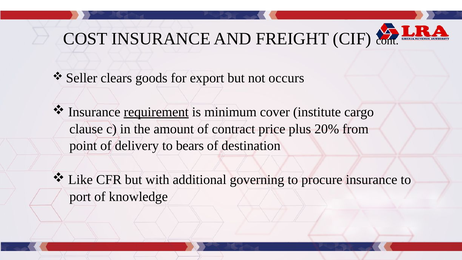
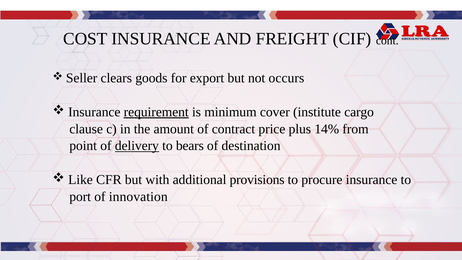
20%: 20% -> 14%
delivery underline: none -> present
governing: governing -> provisions
knowledge: knowledge -> innovation
